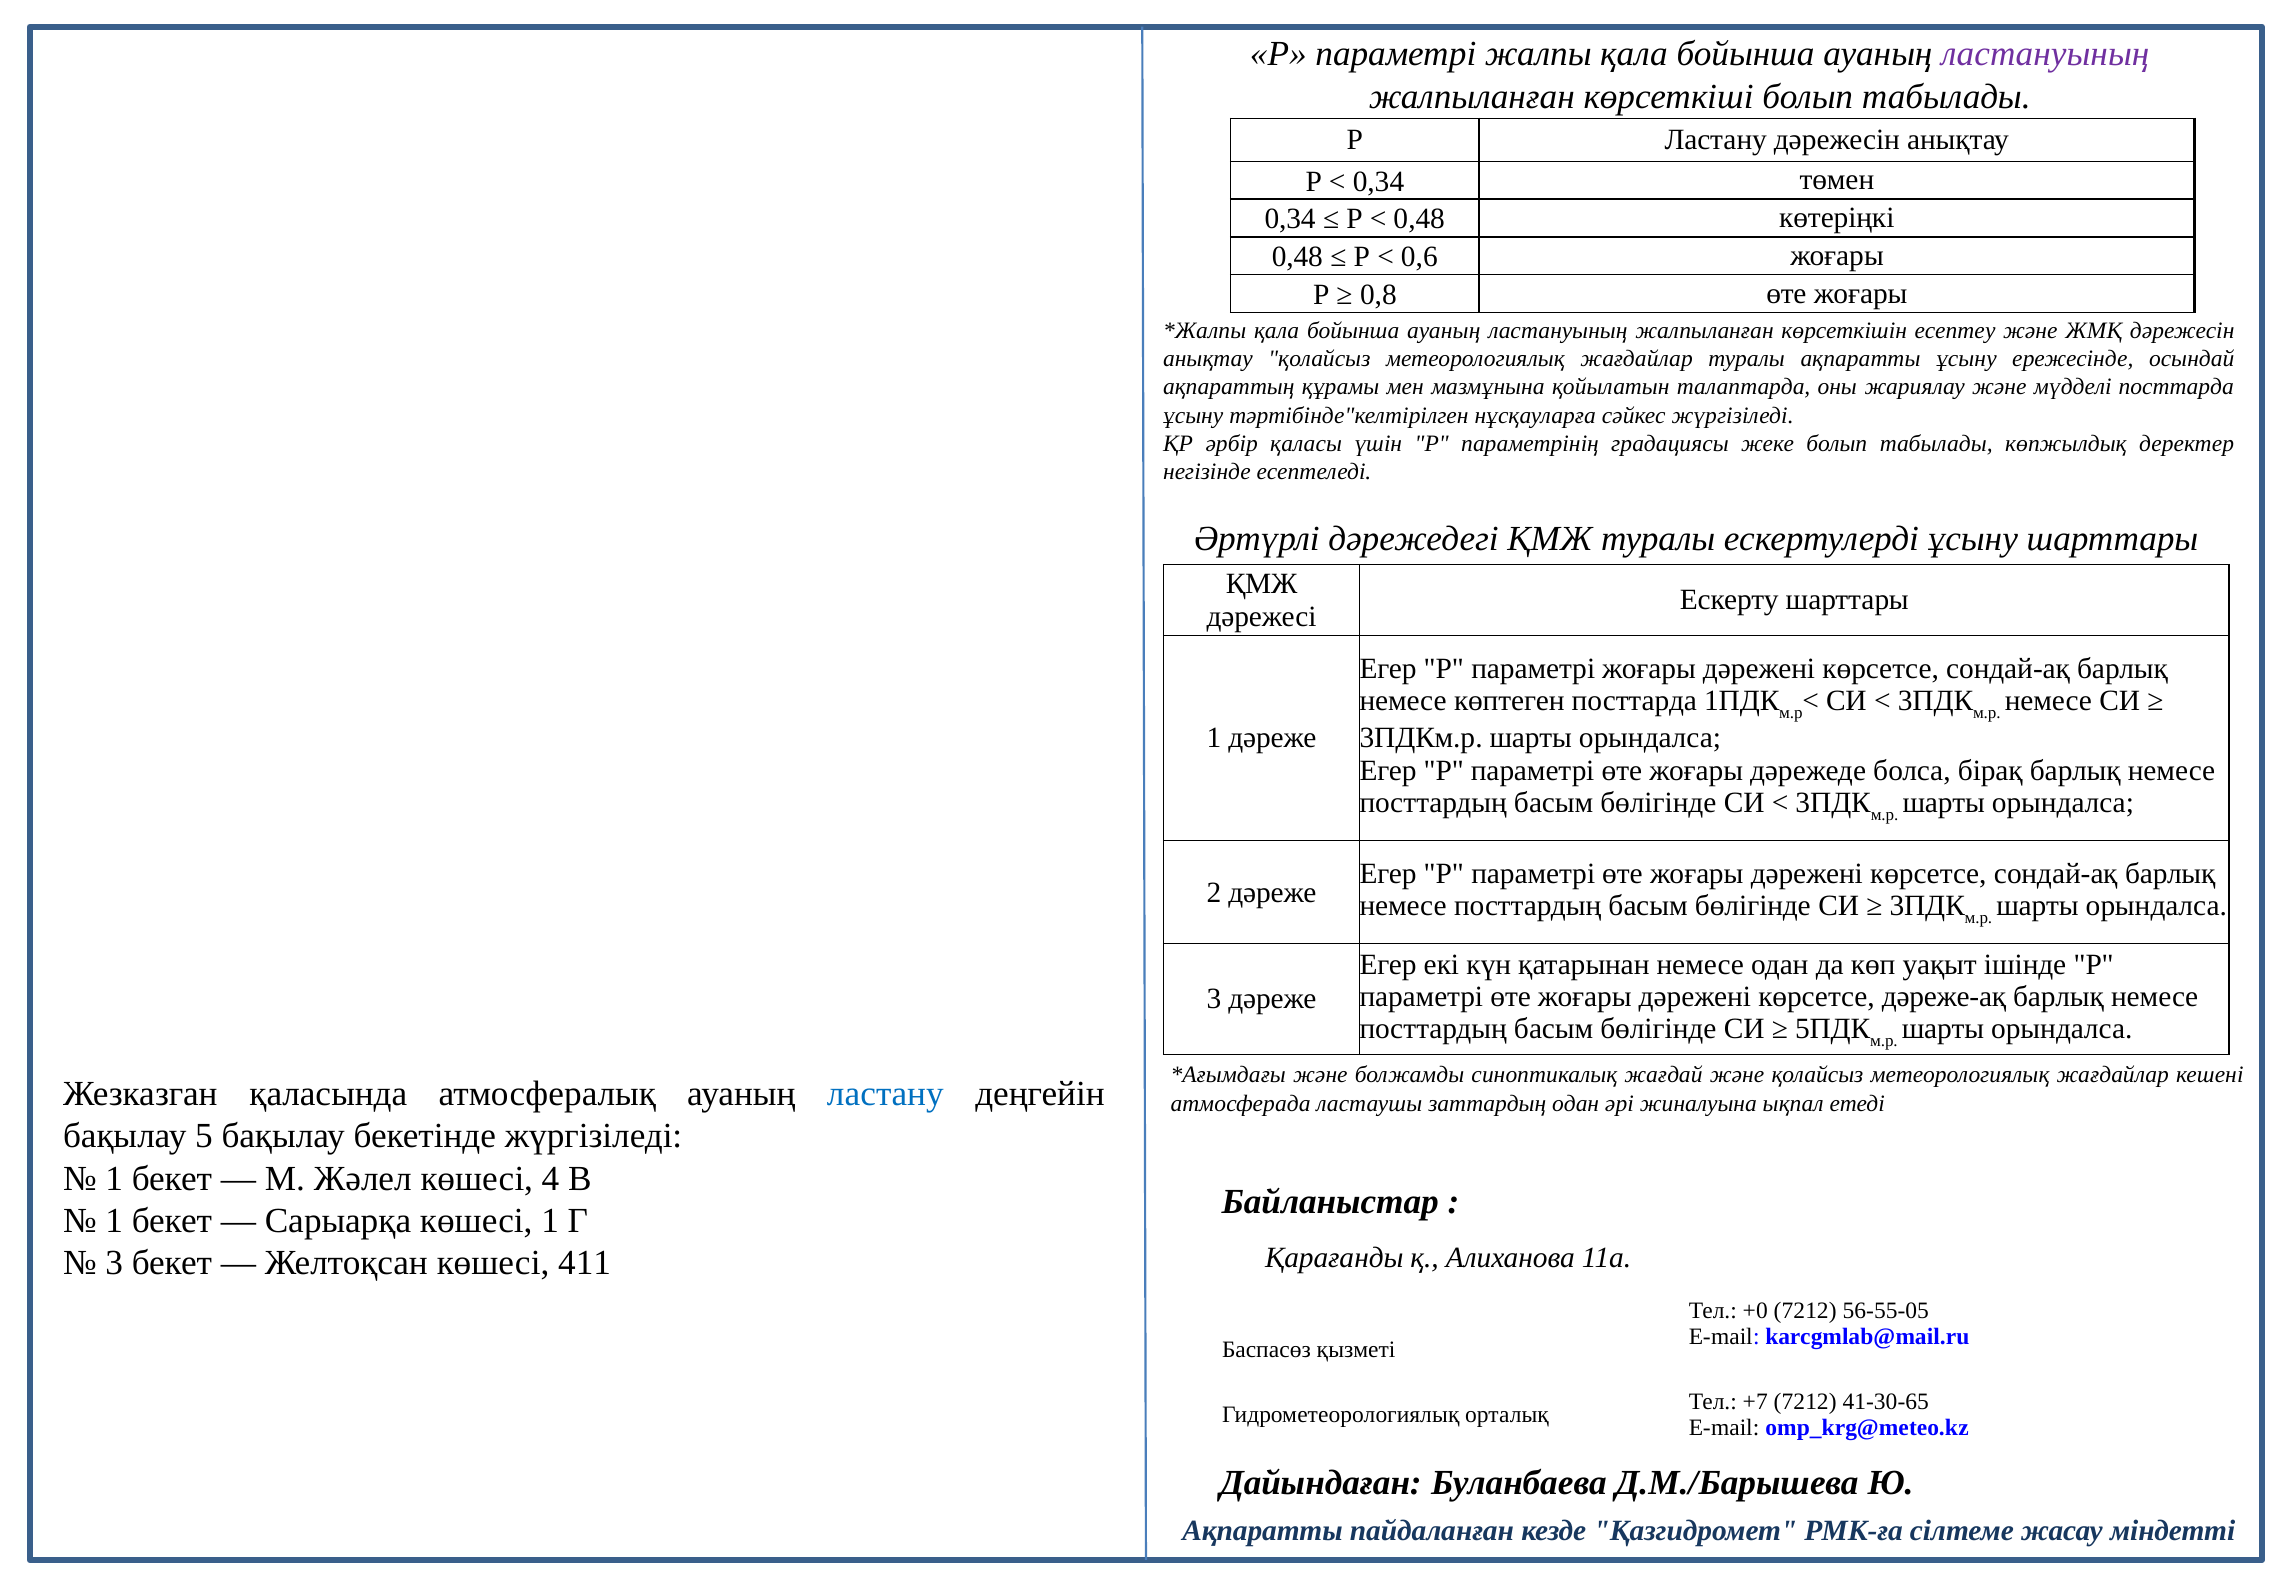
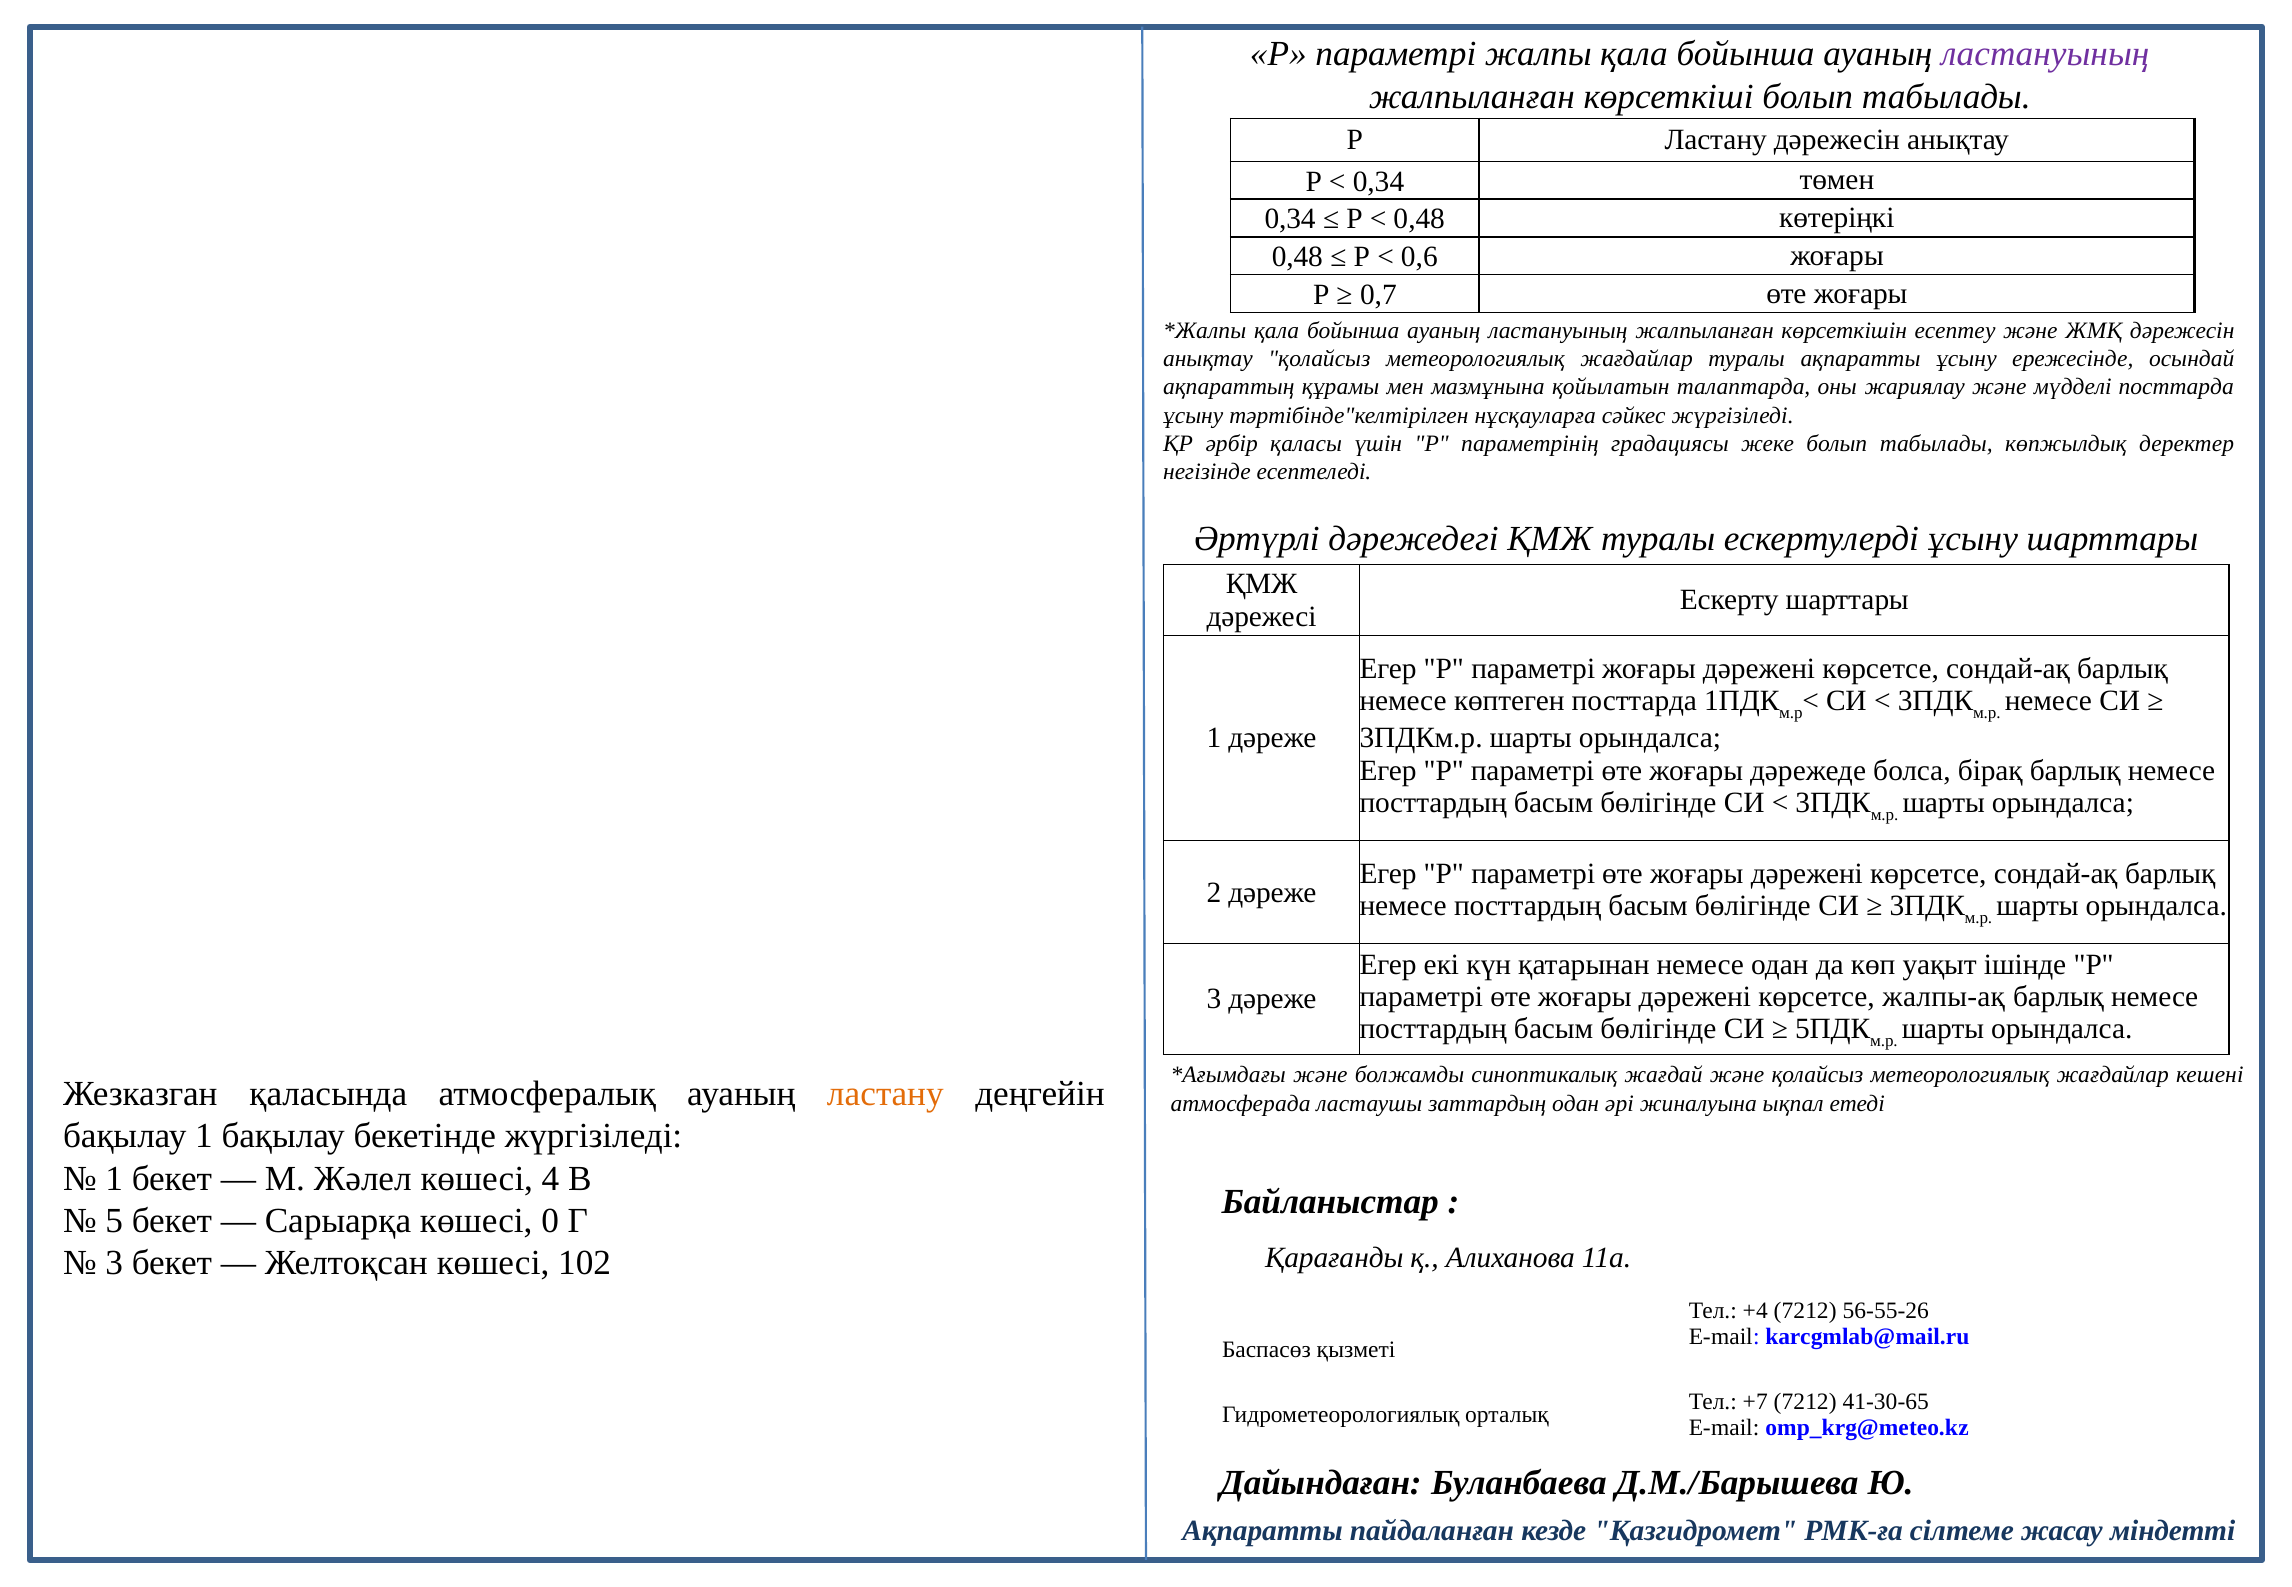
0,8: 0,8 -> 0,7
дәреже-ақ: дәреже-ақ -> жалпы-ақ
ластану at (885, 1094) colour: blue -> orange
бақылау 5: 5 -> 1
1 at (114, 1221): 1 -> 5
көшесі 1: 1 -> 0
411: 411 -> 102
+0: +0 -> +4
56-55-05: 56-55-05 -> 56-55-26
